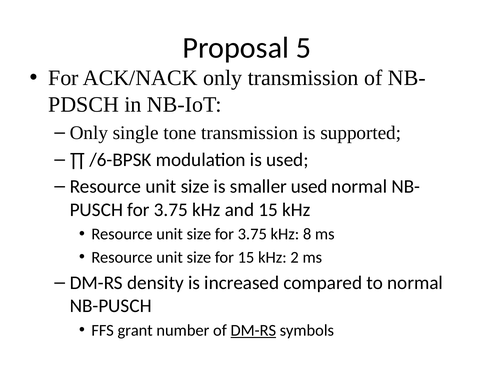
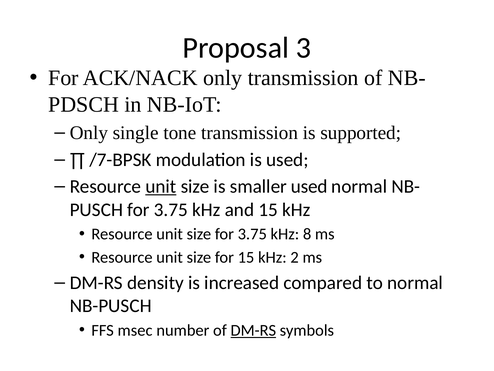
5: 5 -> 3
/6-BPSK: /6-BPSK -> /7-BPSK
unit at (161, 186) underline: none -> present
grant: grant -> msec
